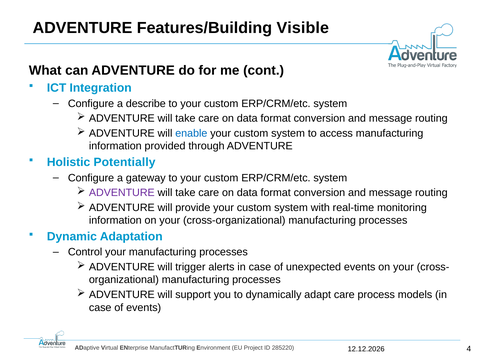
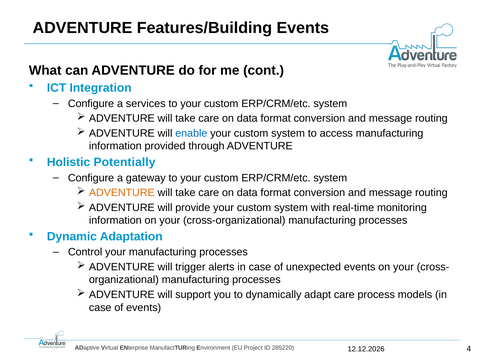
Features/Building Visible: Visible -> Events
describe: describe -> services
ADVENTURE at (122, 193) colour: purple -> orange
